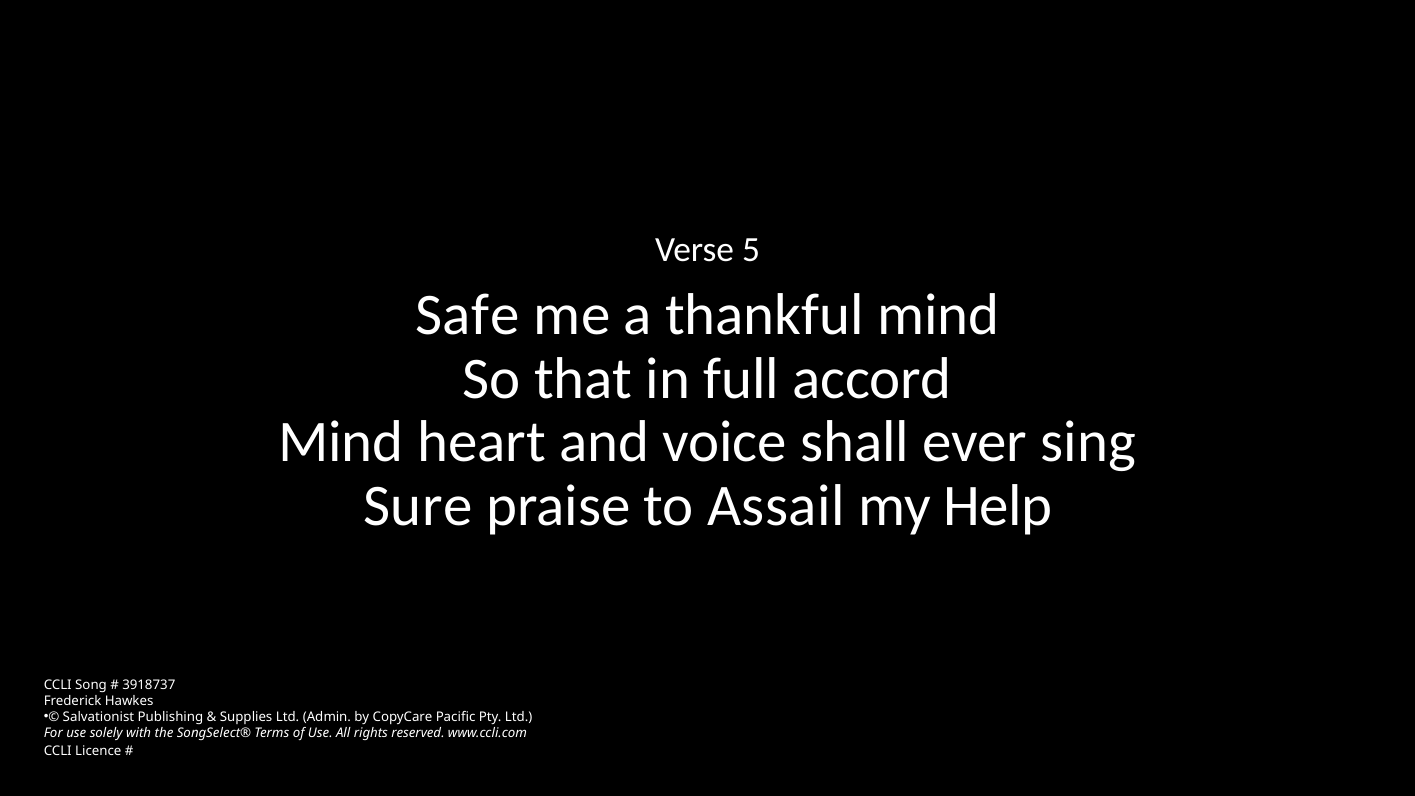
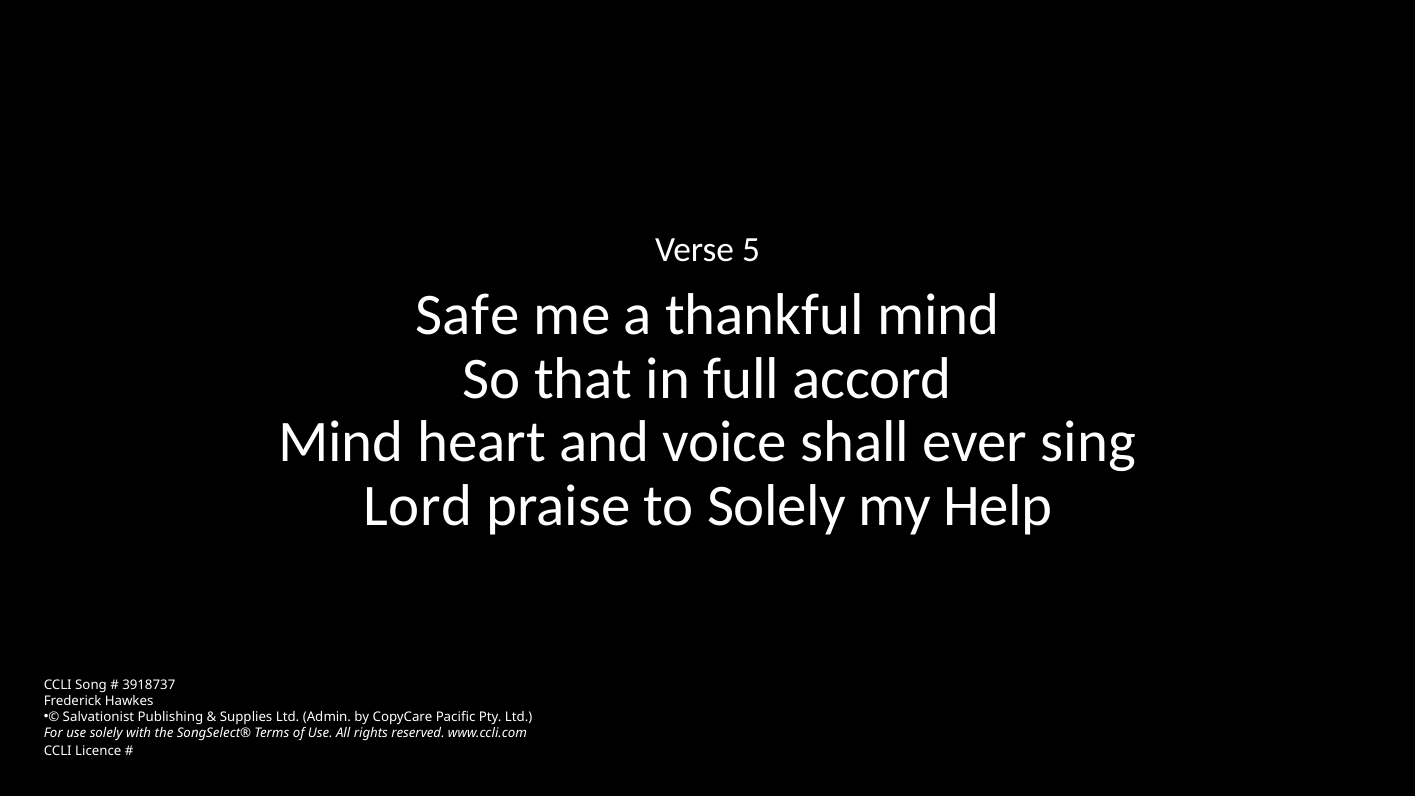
Sure: Sure -> Lord
to Assail: Assail -> Solely
